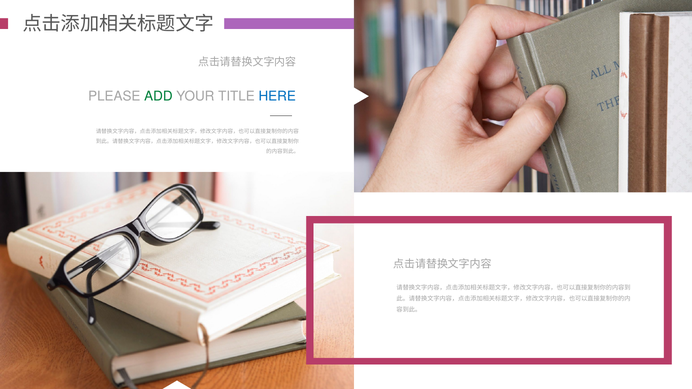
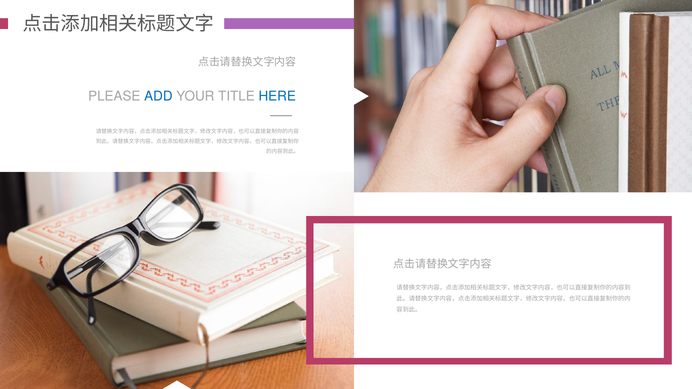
ADD colour: green -> blue
